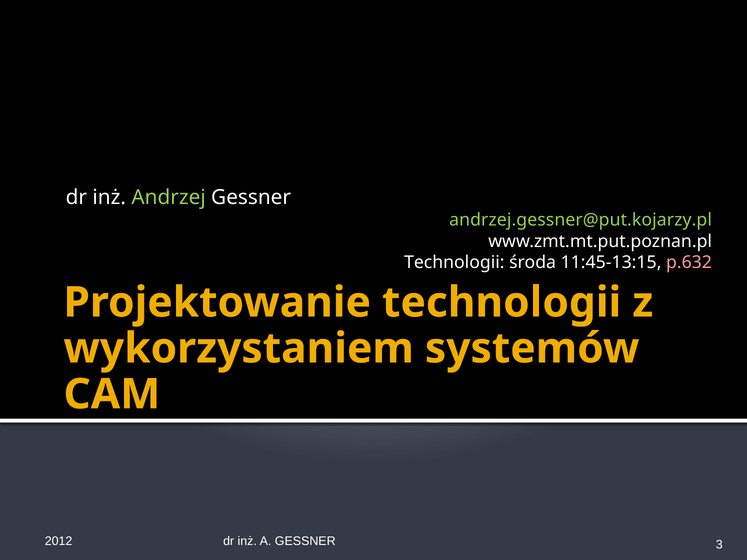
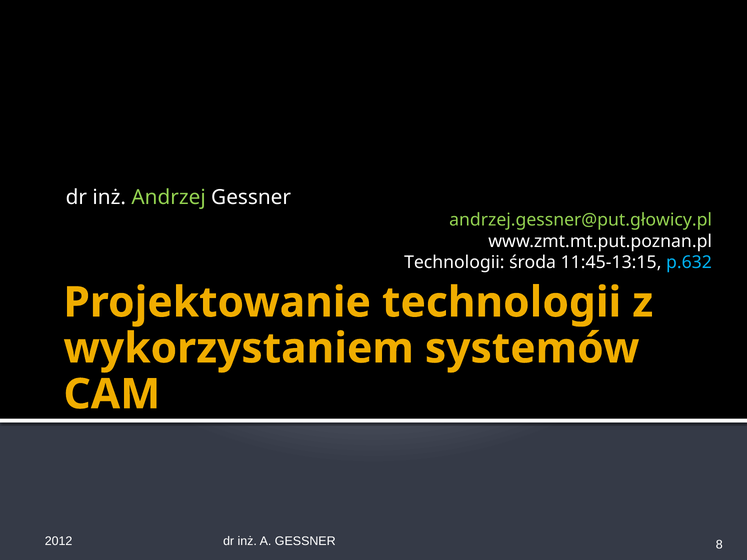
andrzej.gessner@put.kojarzy.pl: andrzej.gessner@put.kojarzy.pl -> andrzej.gessner@put.głowicy.pl
p.632 colour: pink -> light blue
3: 3 -> 8
